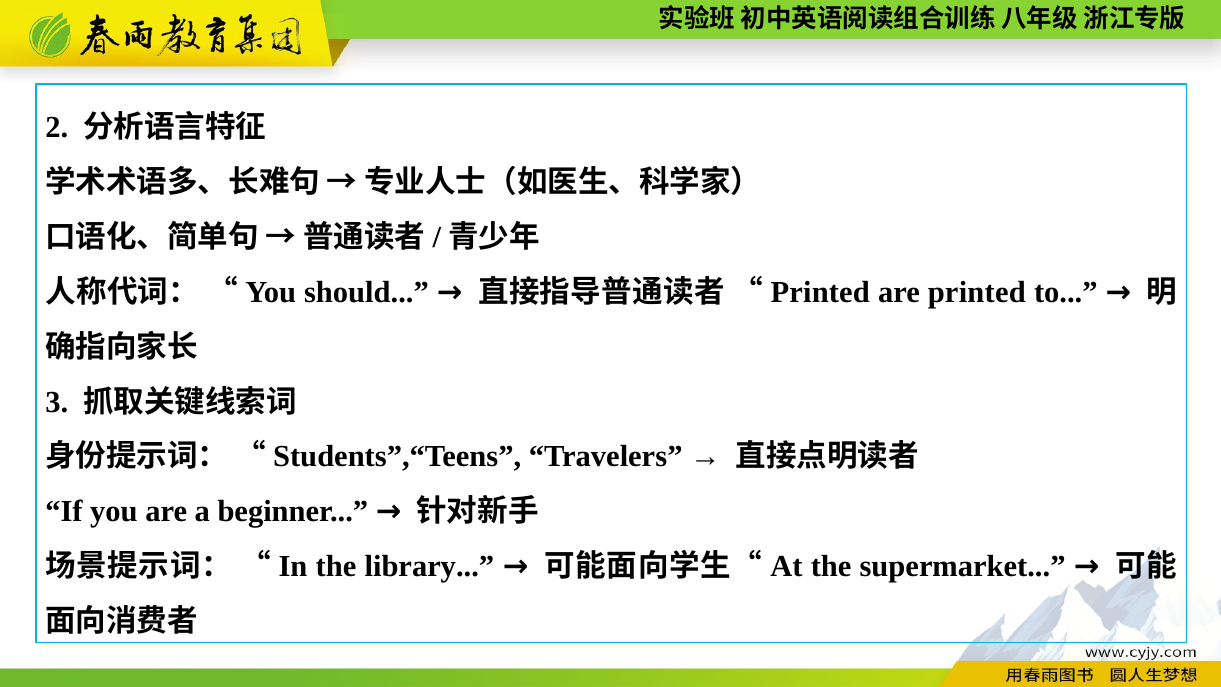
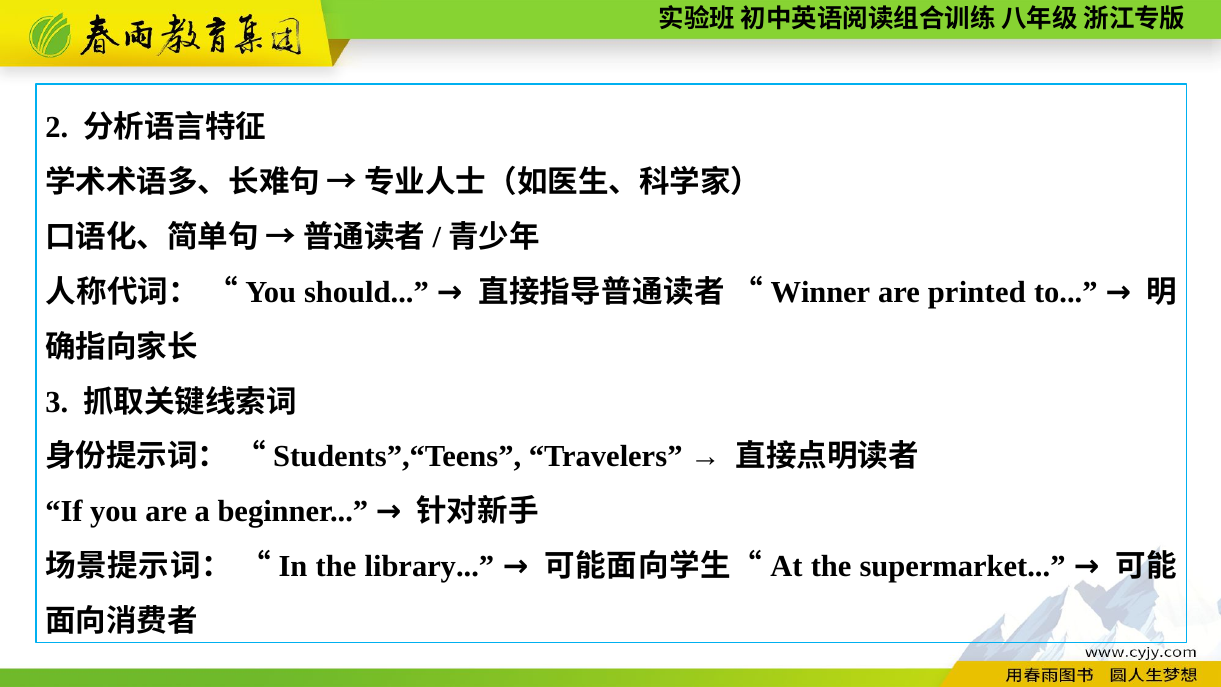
Printed at (820, 292): Printed -> Winner
